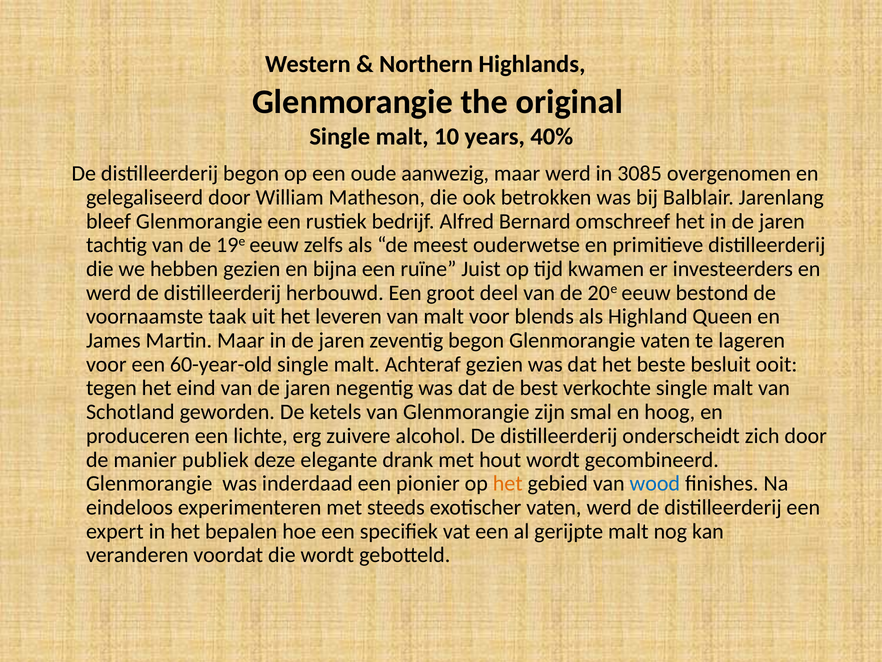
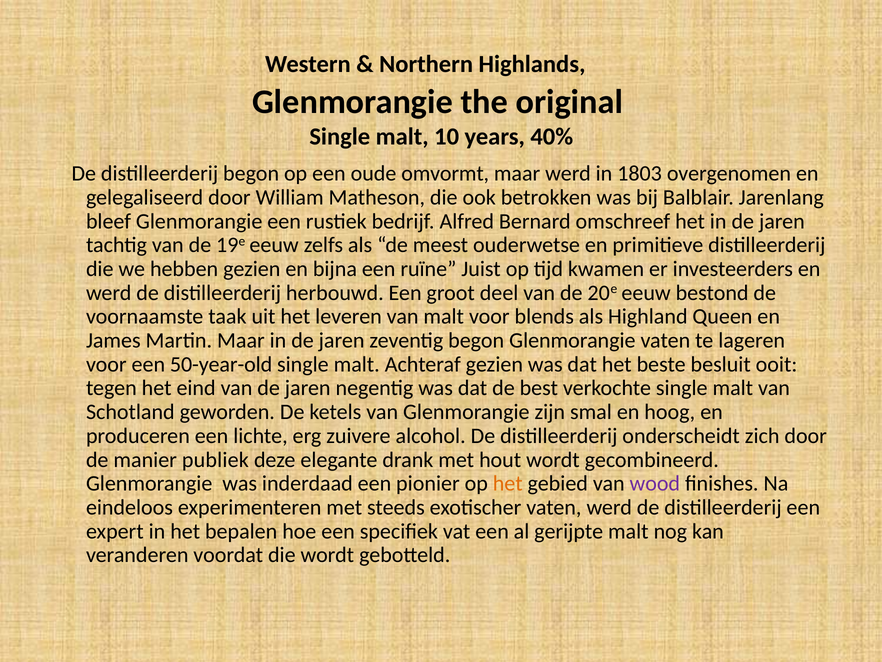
aanwezig: aanwezig -> omvormt
3085: 3085 -> 1803
60-year-old: 60-year-old -> 50-year-old
wood colour: blue -> purple
